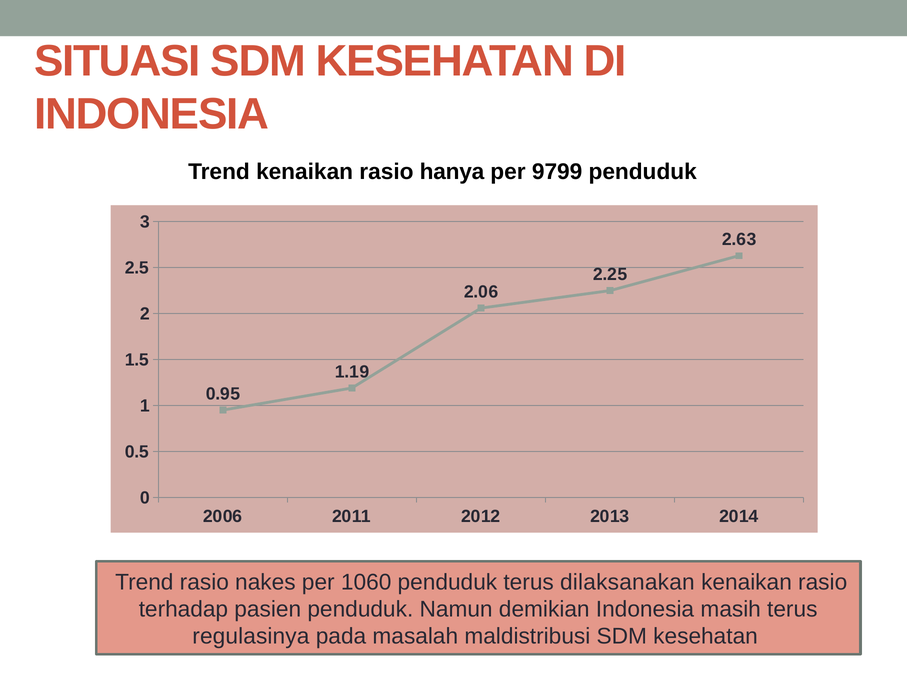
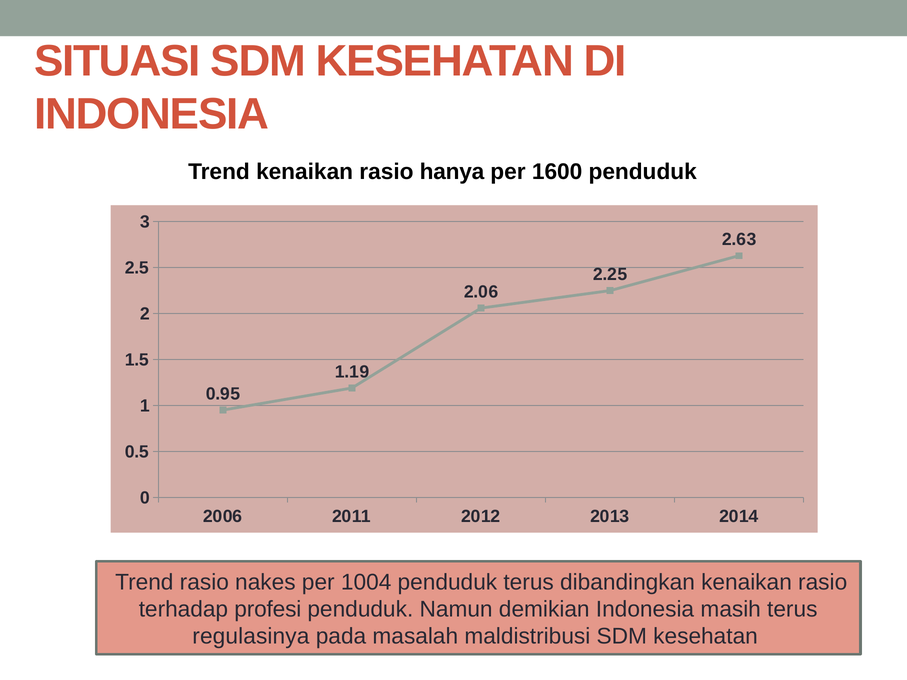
9799: 9799 -> 1600
1060: 1060 -> 1004
dilaksanakan: dilaksanakan -> dibandingkan
pasien: pasien -> profesi
